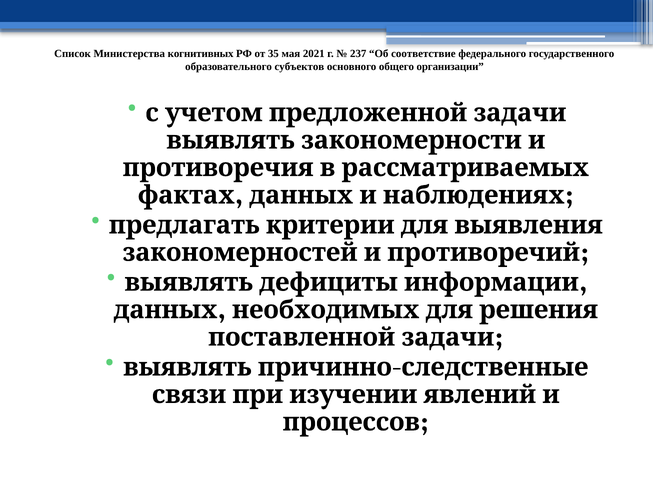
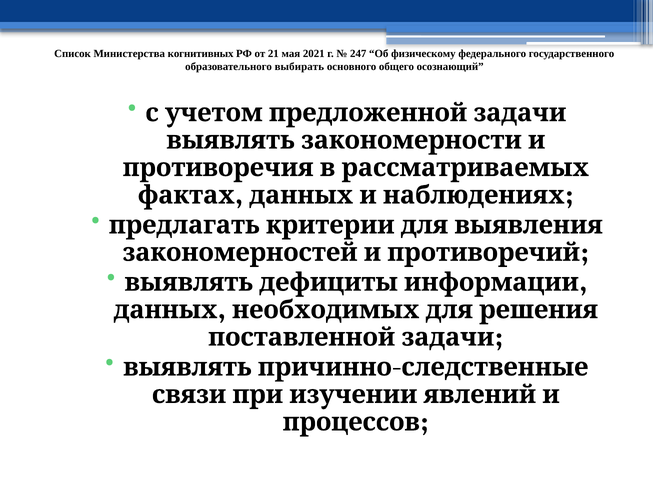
35: 35 -> 21
237: 237 -> 247
соответствие: соответствие -> физическому
субъектов: субъектов -> выбирать
организации: организации -> осознающий
